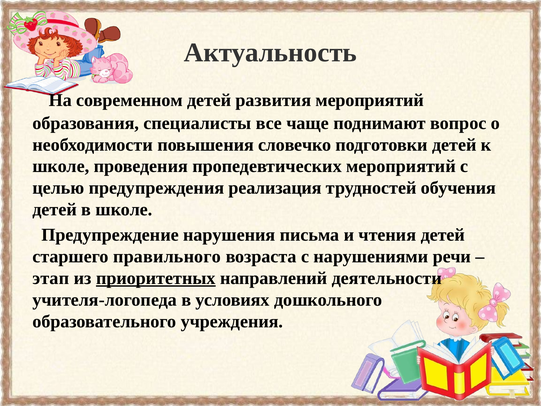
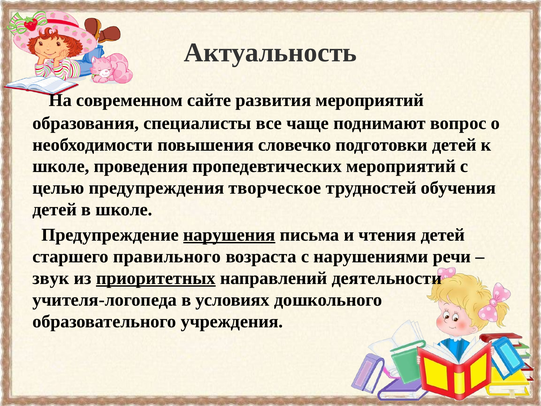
современном детей: детей -> сайте
реализация: реализация -> творческое
нарушения underline: none -> present
этап: этап -> звук
